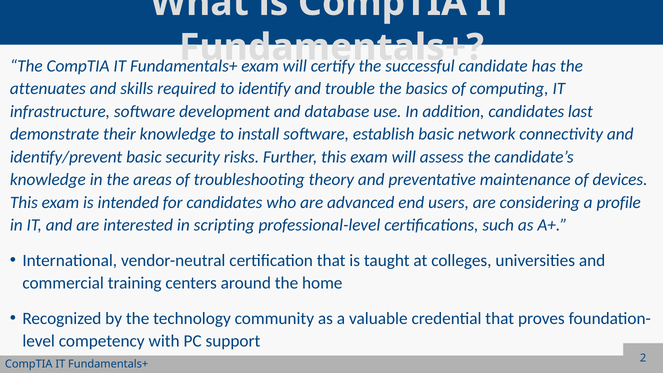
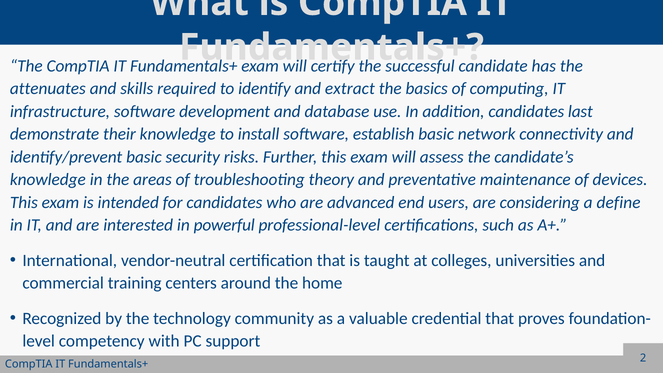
trouble: trouble -> extract
profile: profile -> define
scripting: scripting -> powerful
